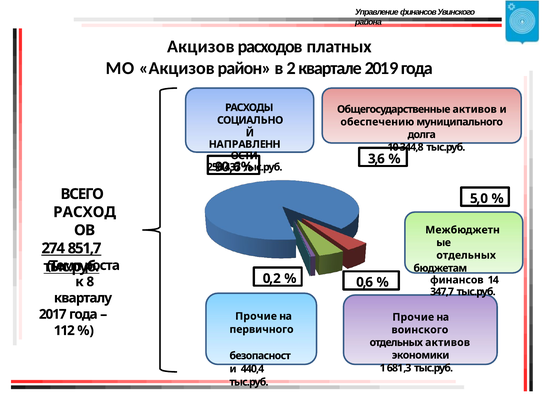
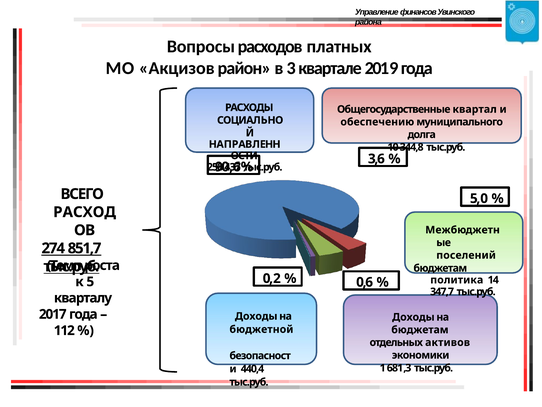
Акцизов at (201, 46): Акцизов -> Вопросы
2: 2 -> 3
Общегосударственные активов: активов -> квартал
отдельных at (466, 255): отдельных -> поселений
финансов at (457, 280): финансов -> политика
8: 8 -> 5
Прочие at (256, 316): Прочие -> Доходы
Прочие at (413, 317): Прочие -> Доходы
первичного: первичного -> бюджетной
воинского at (420, 329): воинского -> бюджетам
